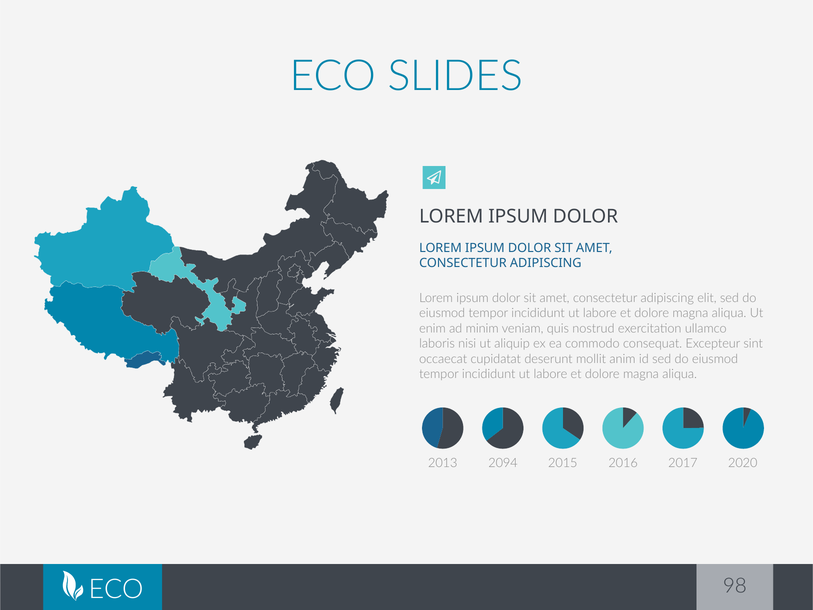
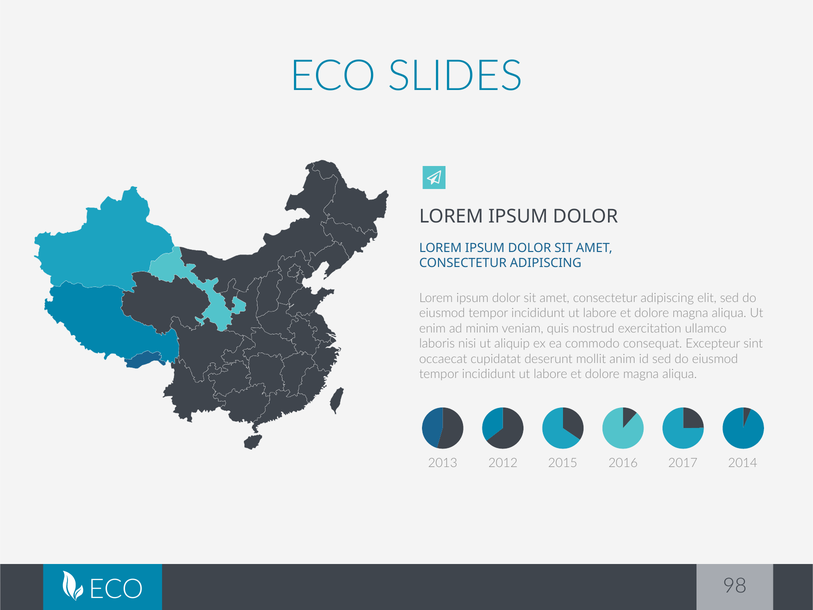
2094: 2094 -> 2012
2020: 2020 -> 2014
